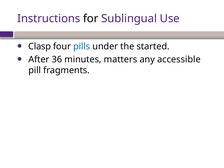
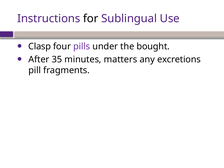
pills colour: blue -> purple
started: started -> bought
36: 36 -> 35
accessible: accessible -> excretions
